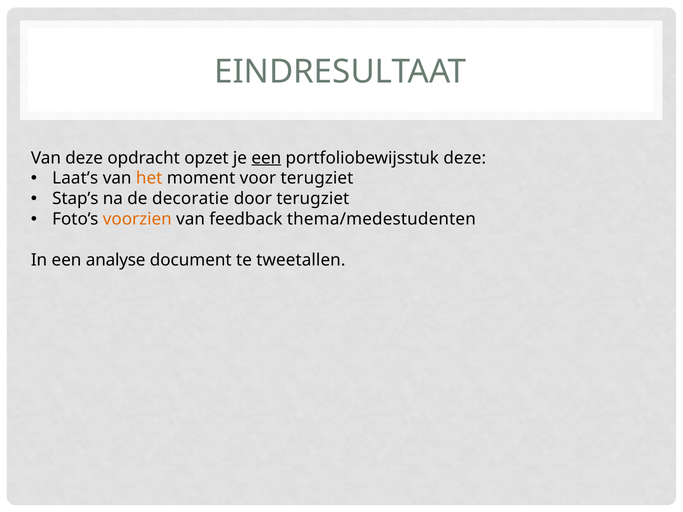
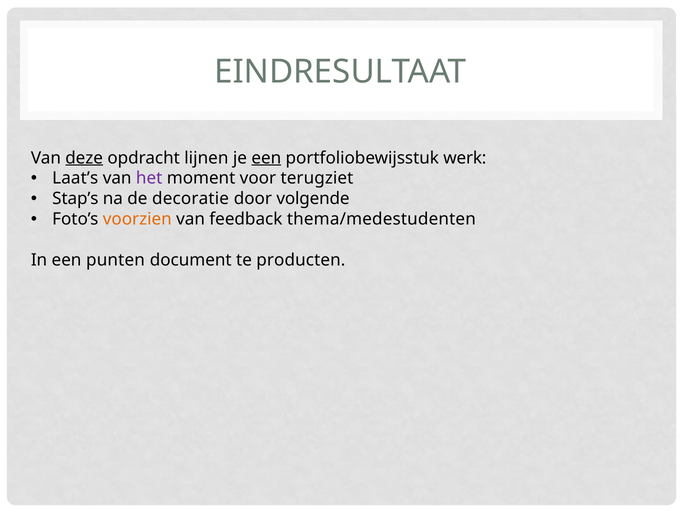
deze at (84, 158) underline: none -> present
opzet: opzet -> lijnen
portfoliobewijsstuk deze: deze -> werk
het colour: orange -> purple
door terugziet: terugziet -> volgende
analyse: analyse -> punten
tweetallen: tweetallen -> producten
